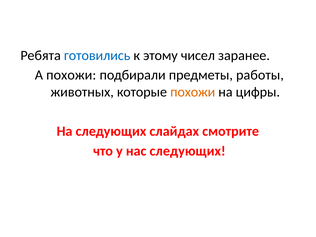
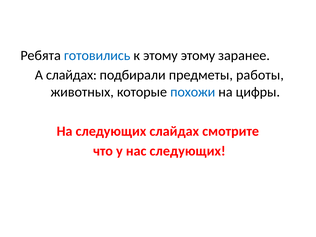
этому чисел: чисел -> этому
А похожи: похожи -> слайдах
похожи at (193, 92) colour: orange -> blue
